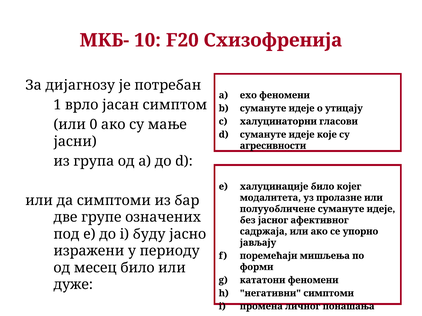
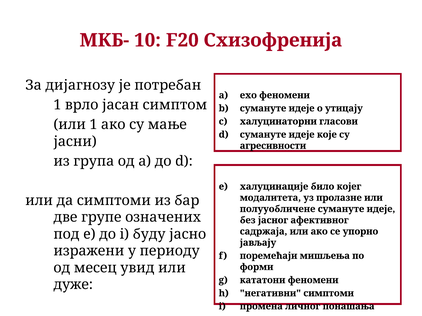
или 0: 0 -> 1
месец било: било -> увид
